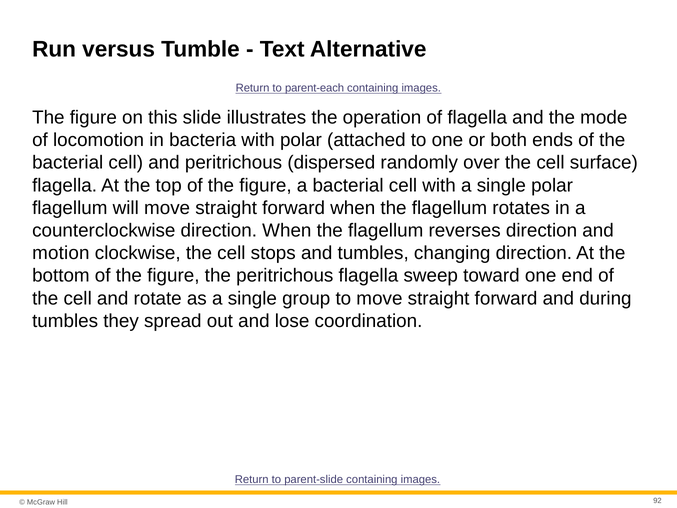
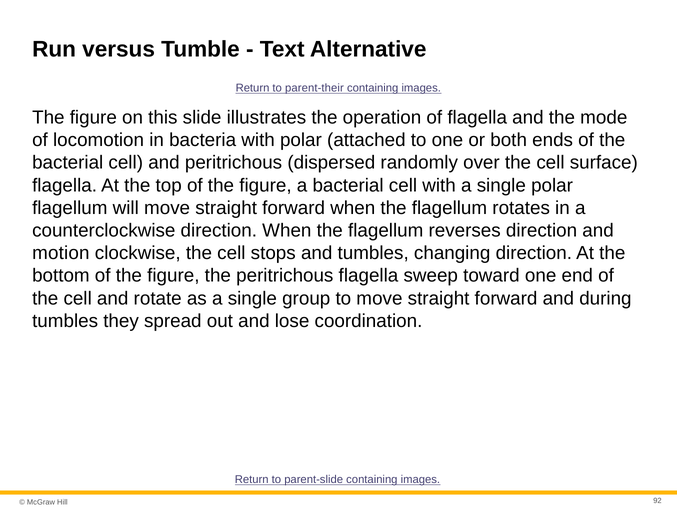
parent-each: parent-each -> parent-their
